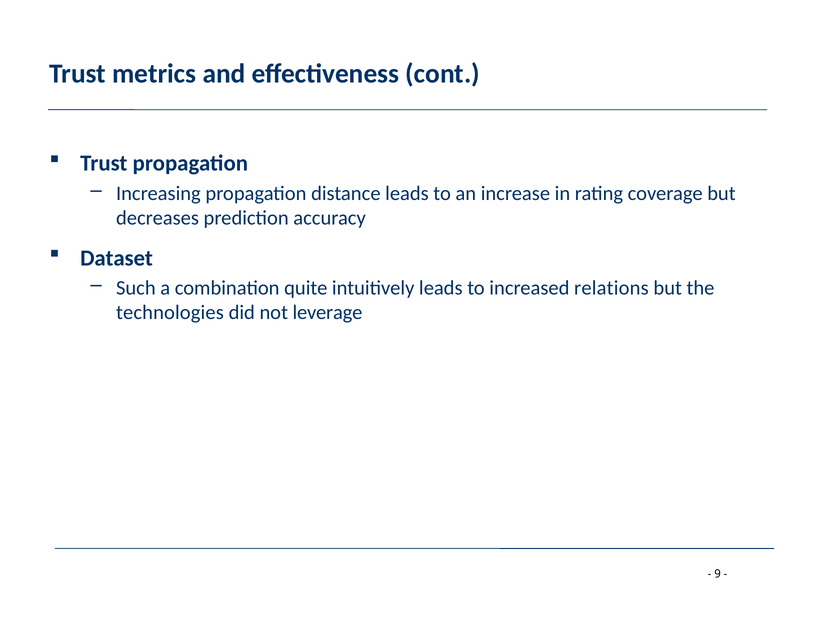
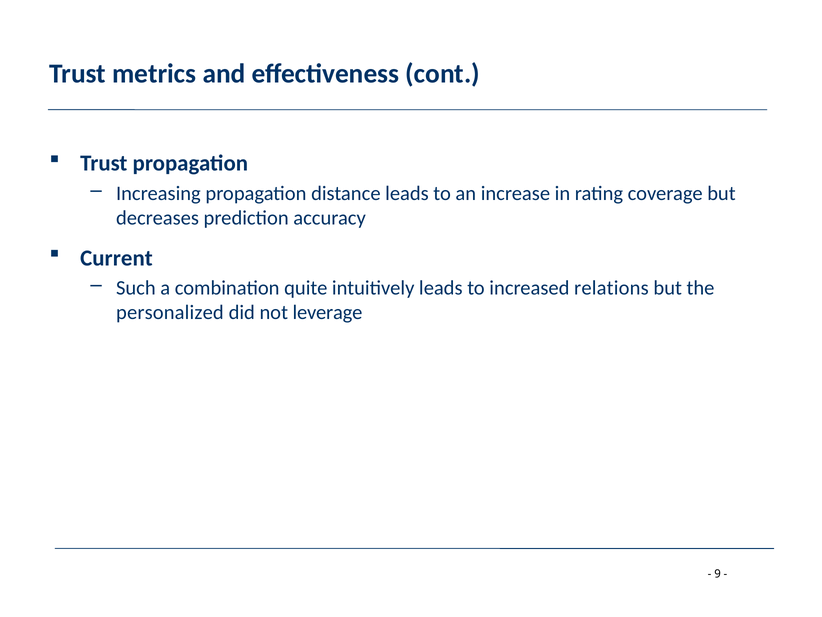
Dataset: Dataset -> Current
technologies: technologies -> personalized
